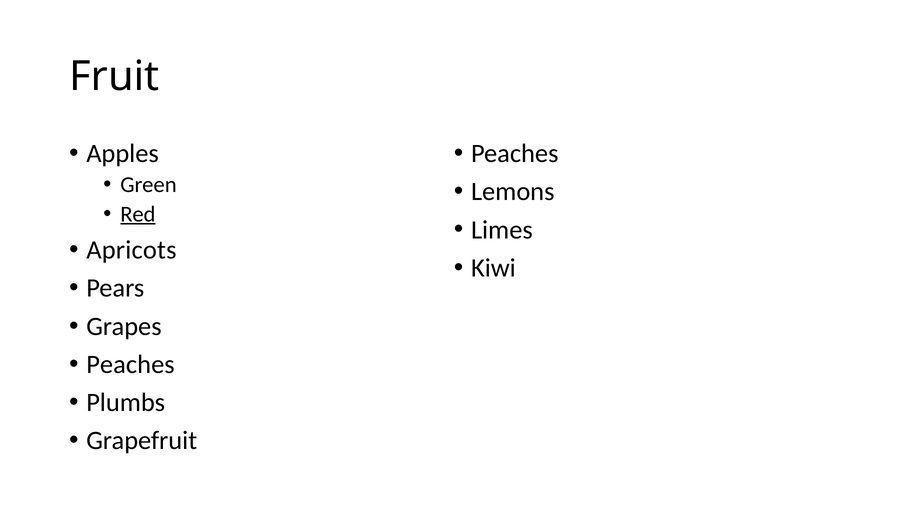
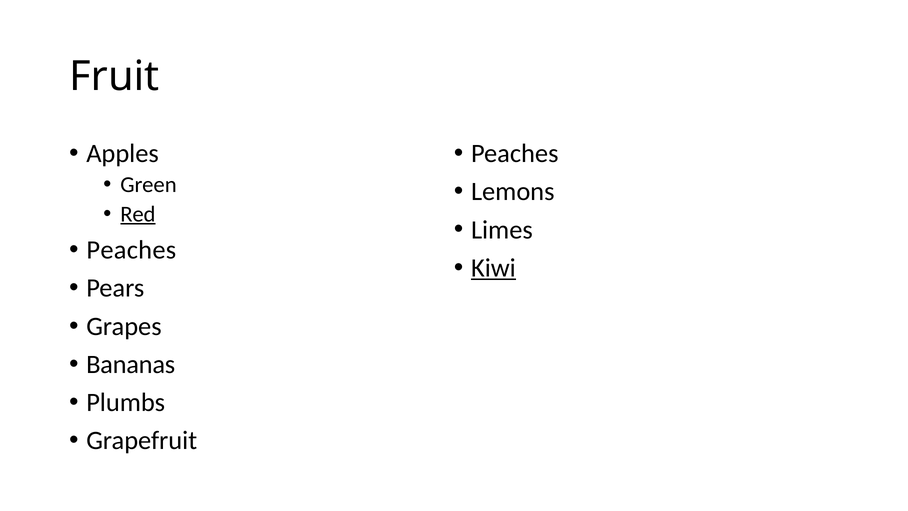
Apricots at (131, 250): Apricots -> Peaches
Kiwi underline: none -> present
Peaches at (130, 364): Peaches -> Bananas
